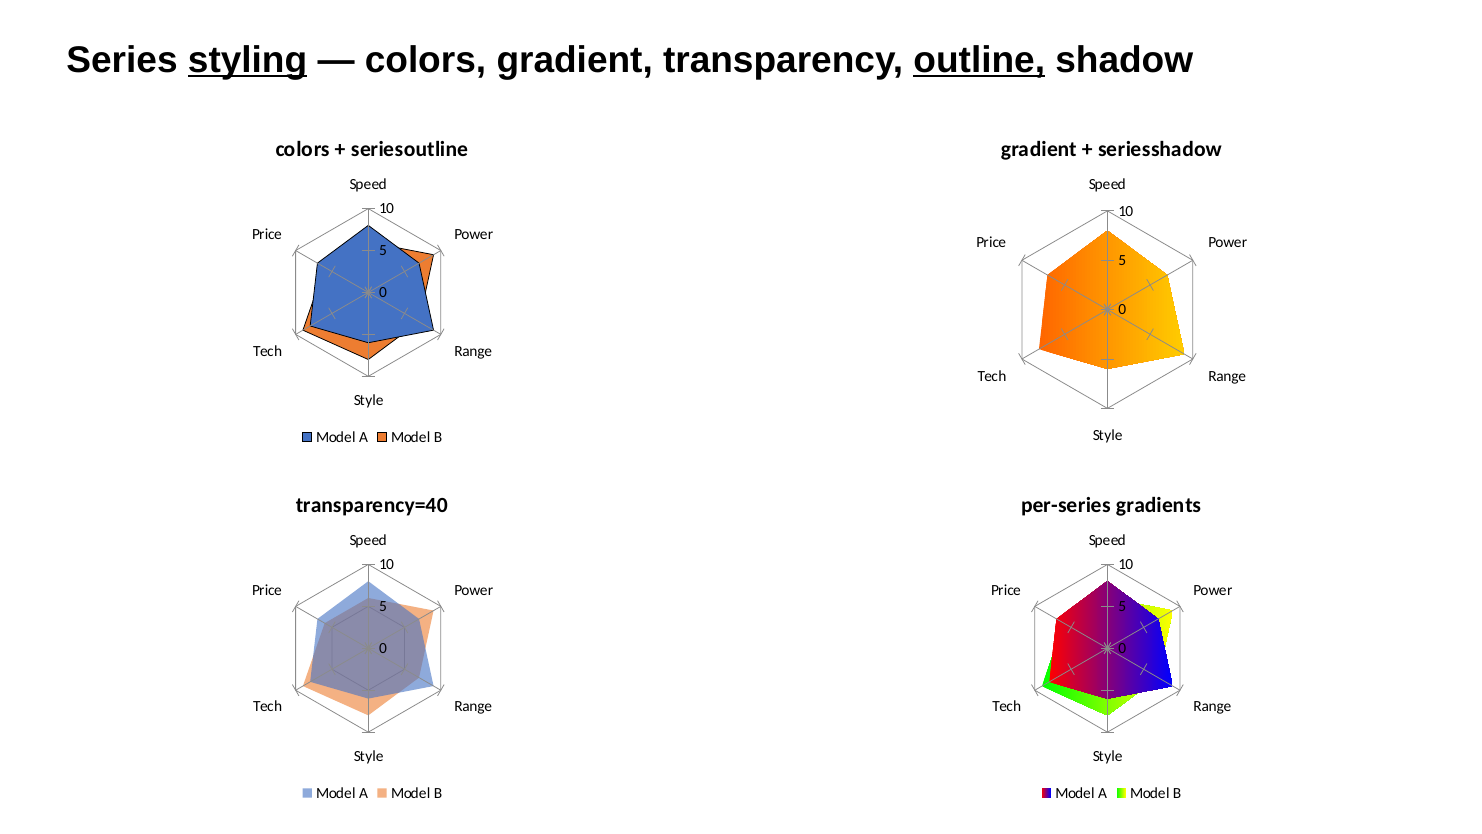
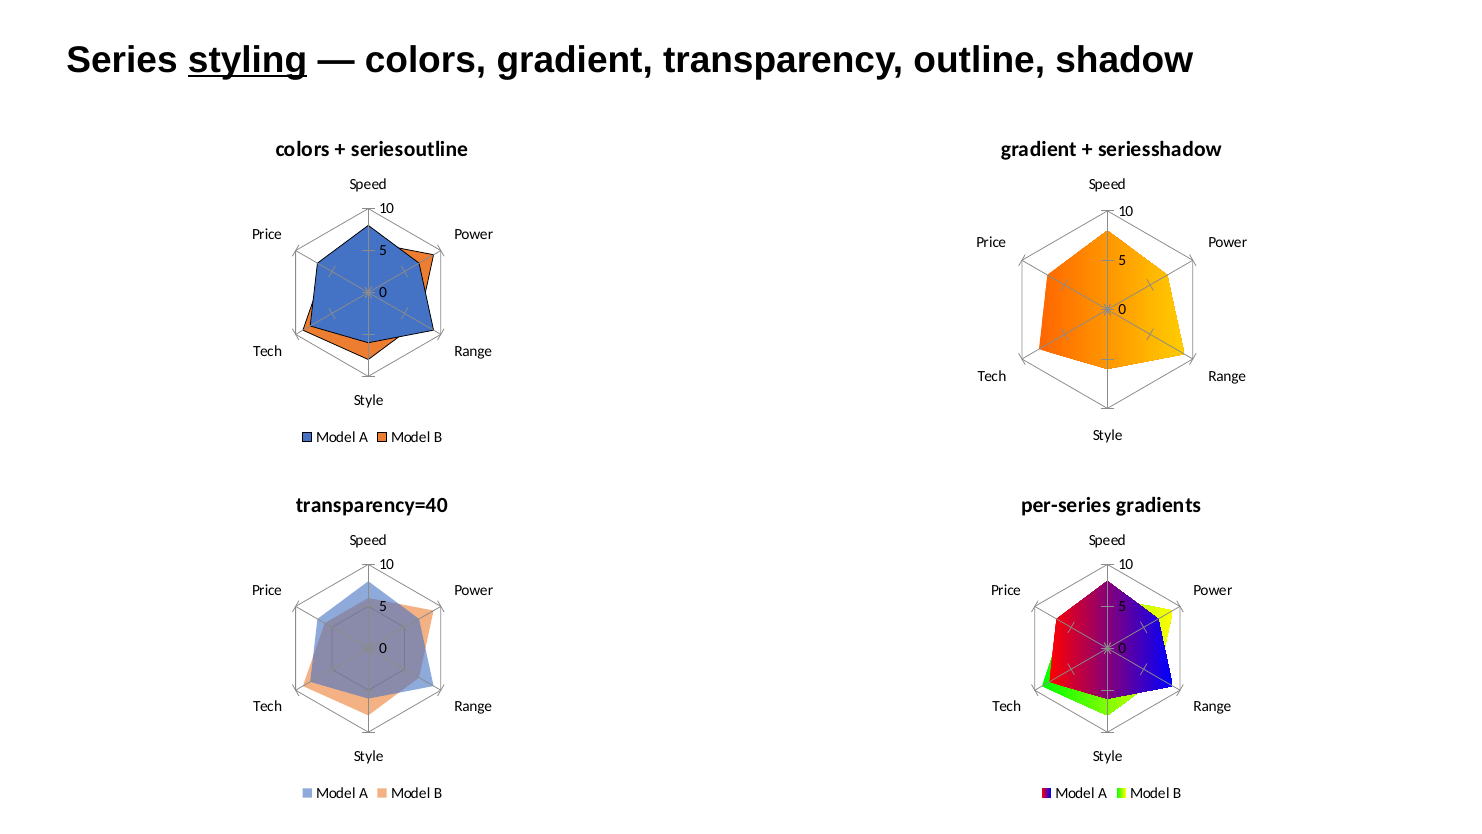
outline underline: present -> none
